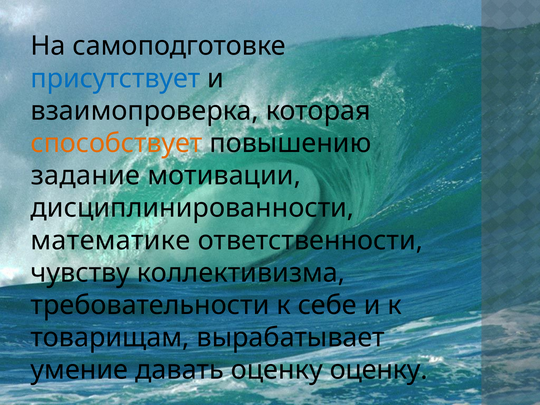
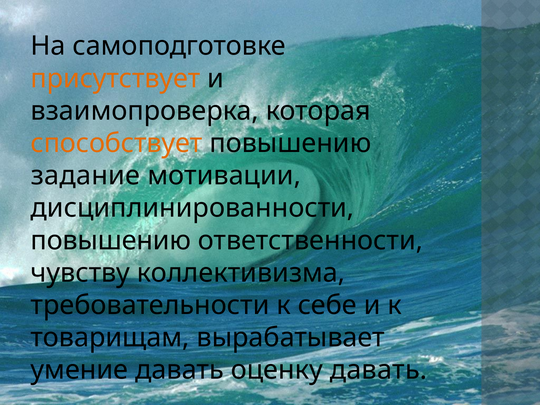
присутствует colour: blue -> orange
математике at (111, 240): математике -> повышению
оценку оценку: оценку -> давать
